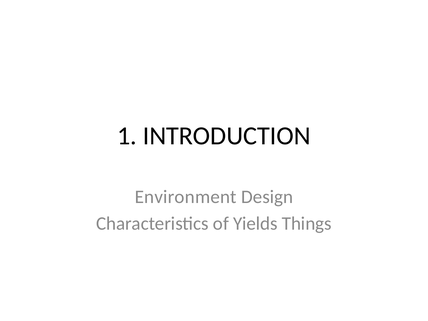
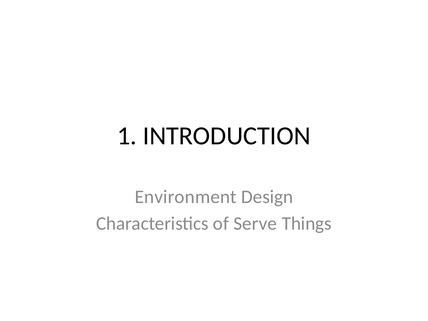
Yields: Yields -> Serve
